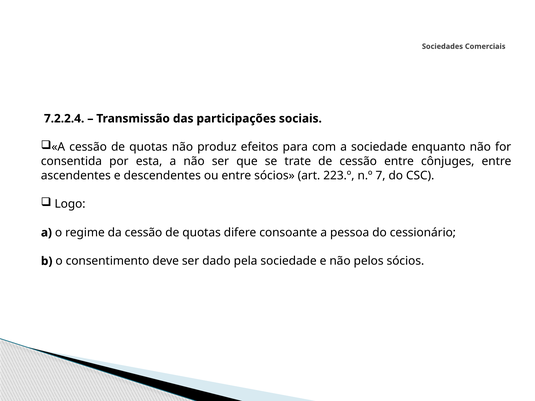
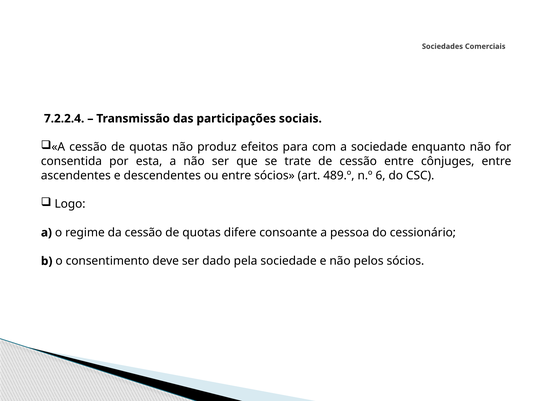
223.º: 223.º -> 489.º
7: 7 -> 6
